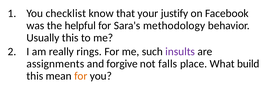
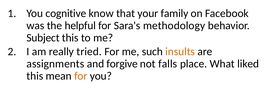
checklist: checklist -> cognitive
justify: justify -> family
Usually: Usually -> Subject
rings: rings -> tried
insults colour: purple -> orange
build: build -> liked
